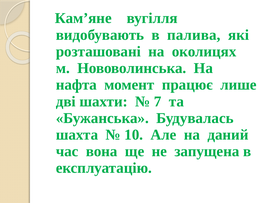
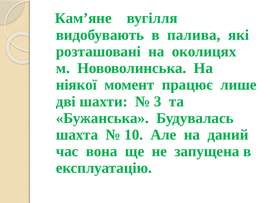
нафта: нафта -> ніякої
7: 7 -> 3
